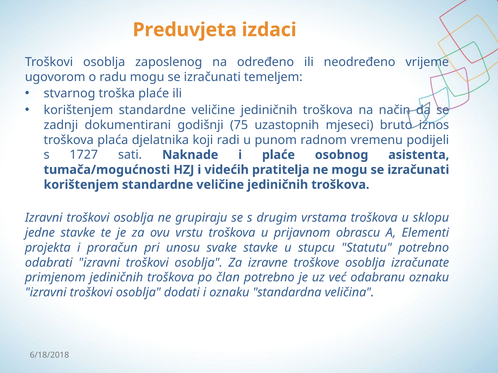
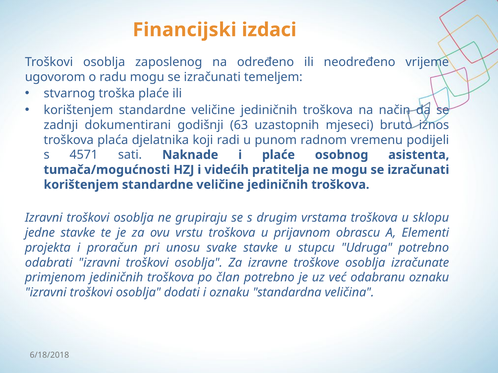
Preduvjeta: Preduvjeta -> Financijski
75: 75 -> 63
1727: 1727 -> 4571
Statutu: Statutu -> Udruga
